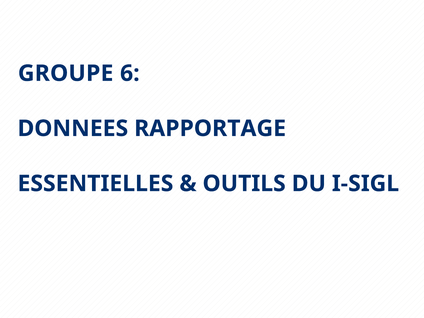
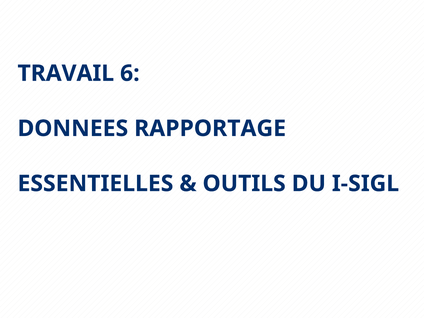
GROUPE: GROUPE -> TRAVAIL
